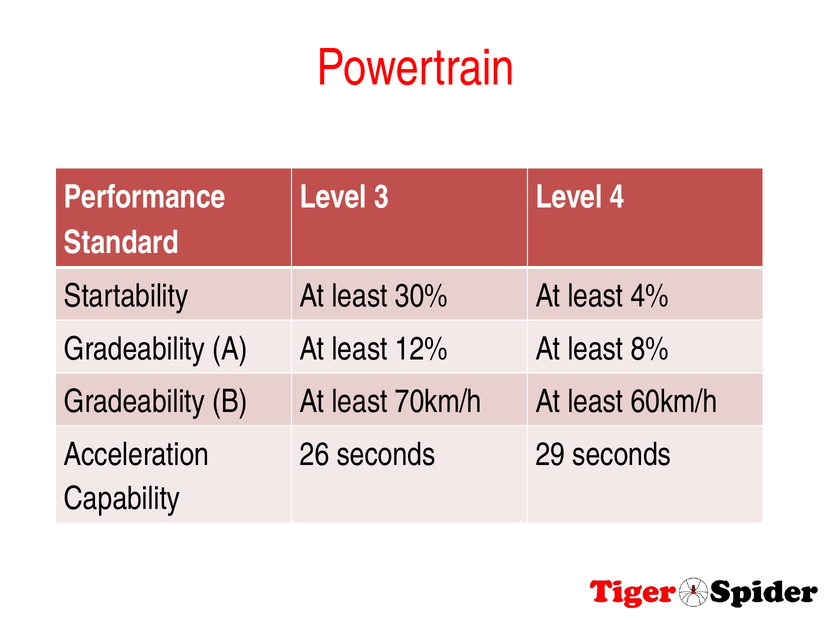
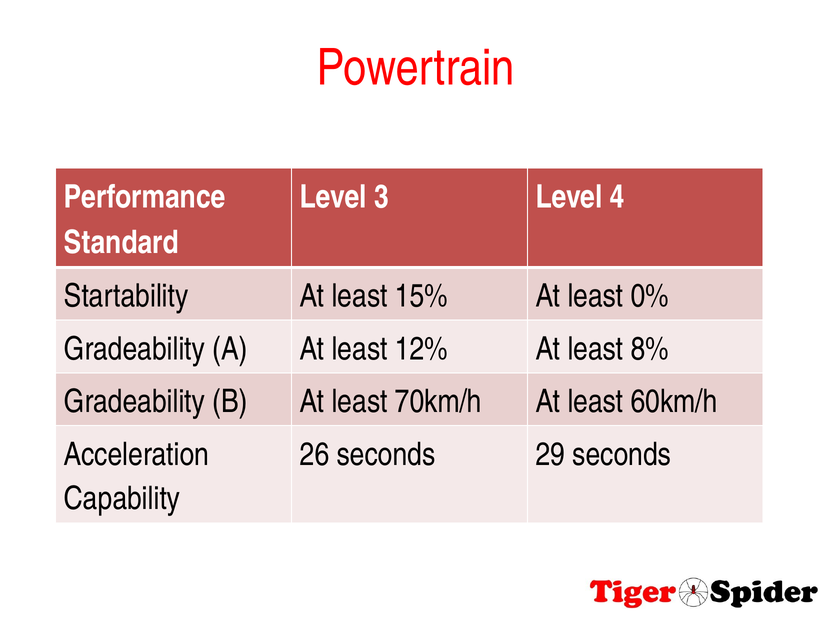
30%: 30% -> 15%
4%: 4% -> 0%
